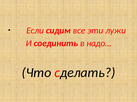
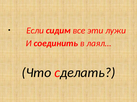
надо…: надо… -> лаял…
